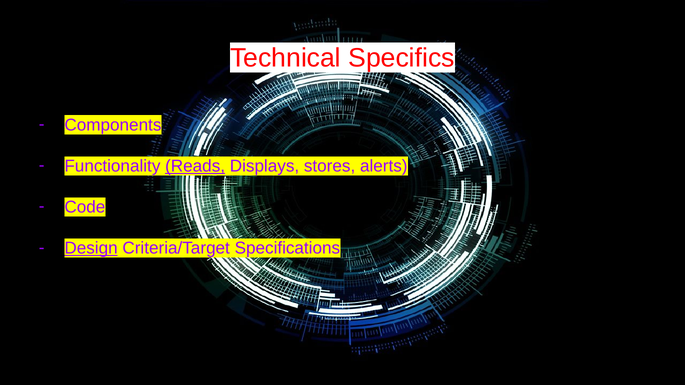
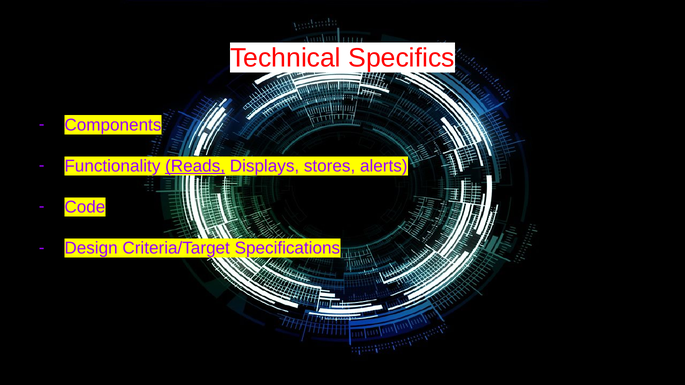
Design underline: present -> none
